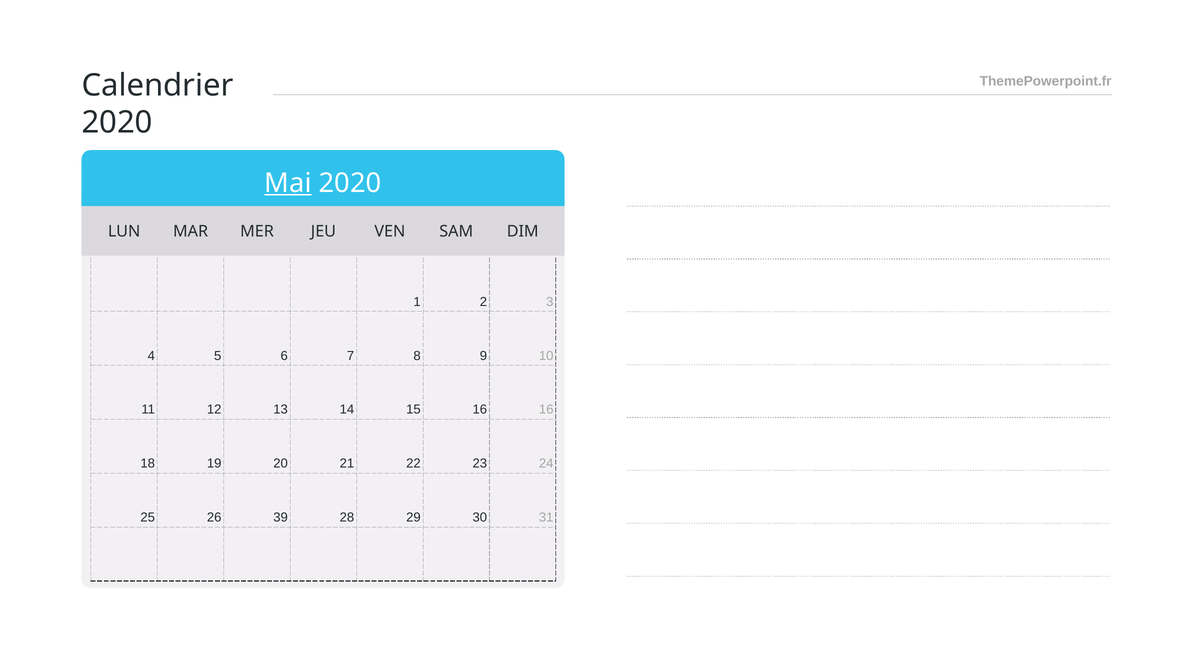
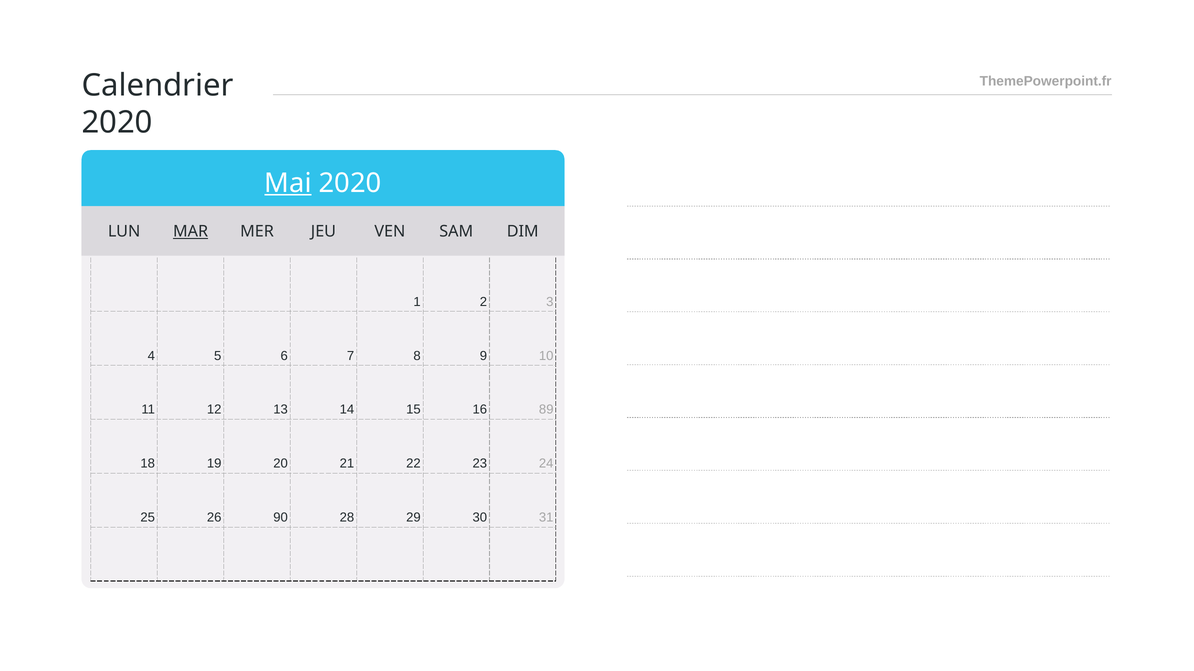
MAR underline: none -> present
16 16: 16 -> 89
39: 39 -> 90
